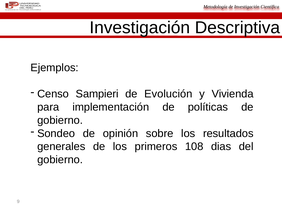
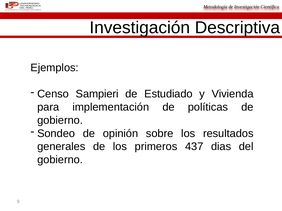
Evolución: Evolución -> Estudiado
108: 108 -> 437
